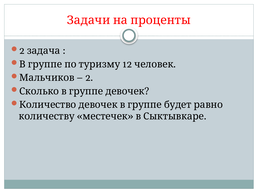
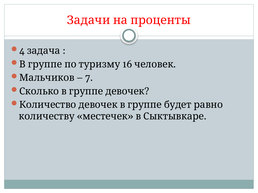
2 at (22, 51): 2 -> 4
12: 12 -> 16
2 at (89, 78): 2 -> 7
